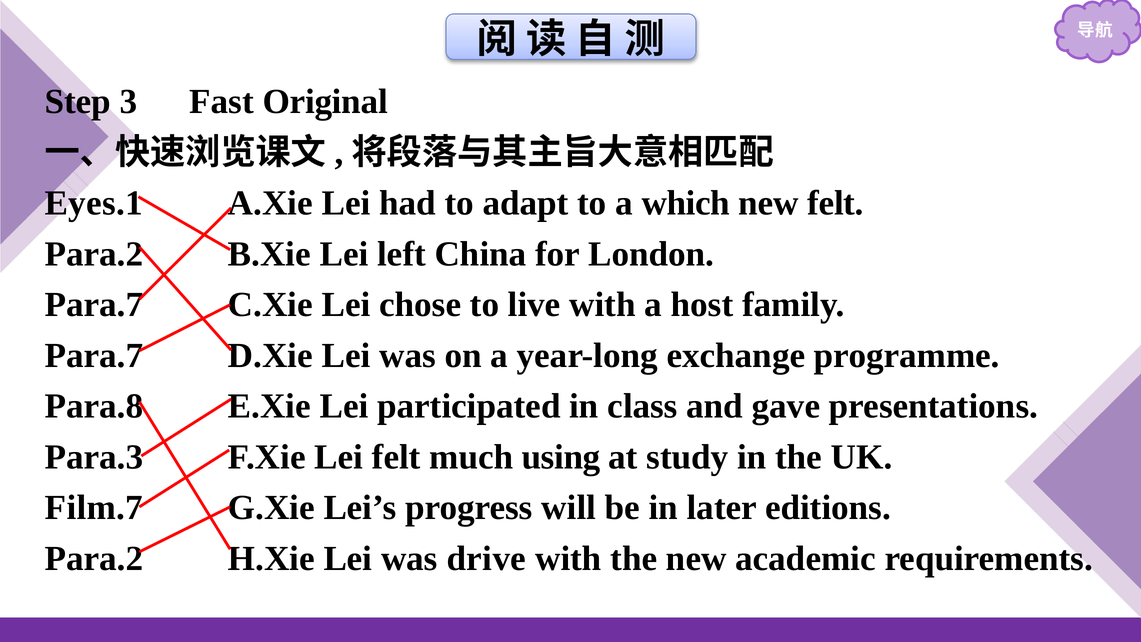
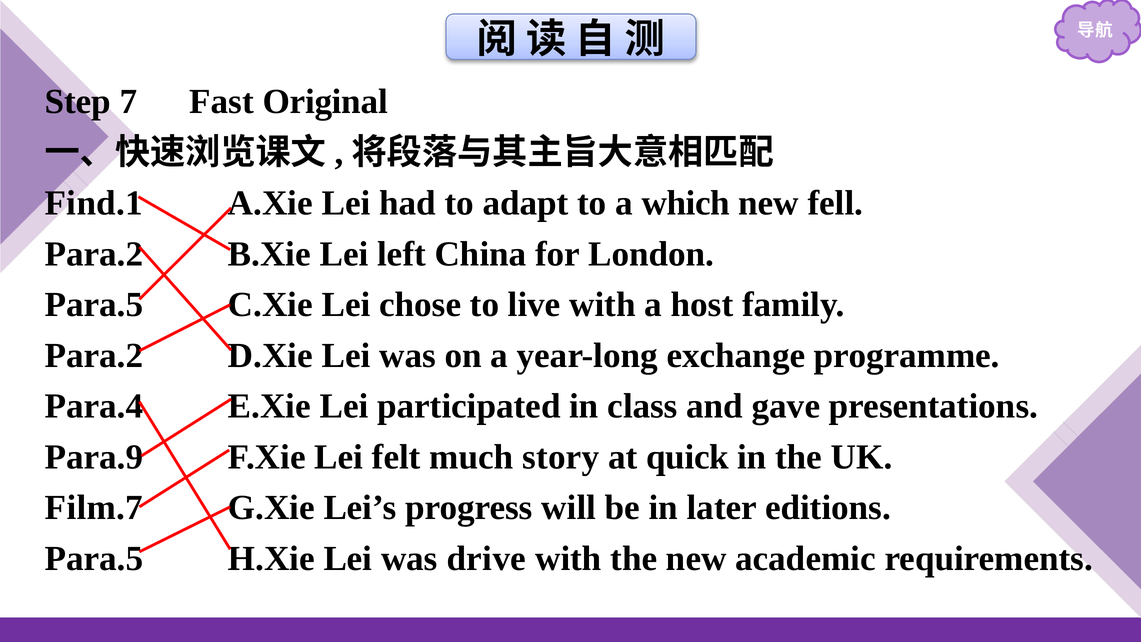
3: 3 -> 7
Eyes.1: Eyes.1 -> Find.1
new felt: felt -> fell
Para.7 at (94, 305): Para.7 -> Para.5
Para.7 at (94, 355): Para.7 -> Para.2
Para.8: Para.8 -> Para.4
Para.3: Para.3 -> Para.9
using: using -> story
study: study -> quick
Para.2 at (94, 558): Para.2 -> Para.5
